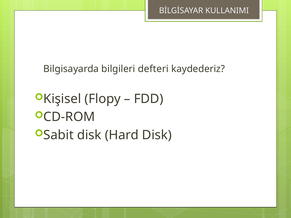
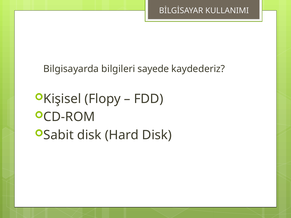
defteri: defteri -> sayede
